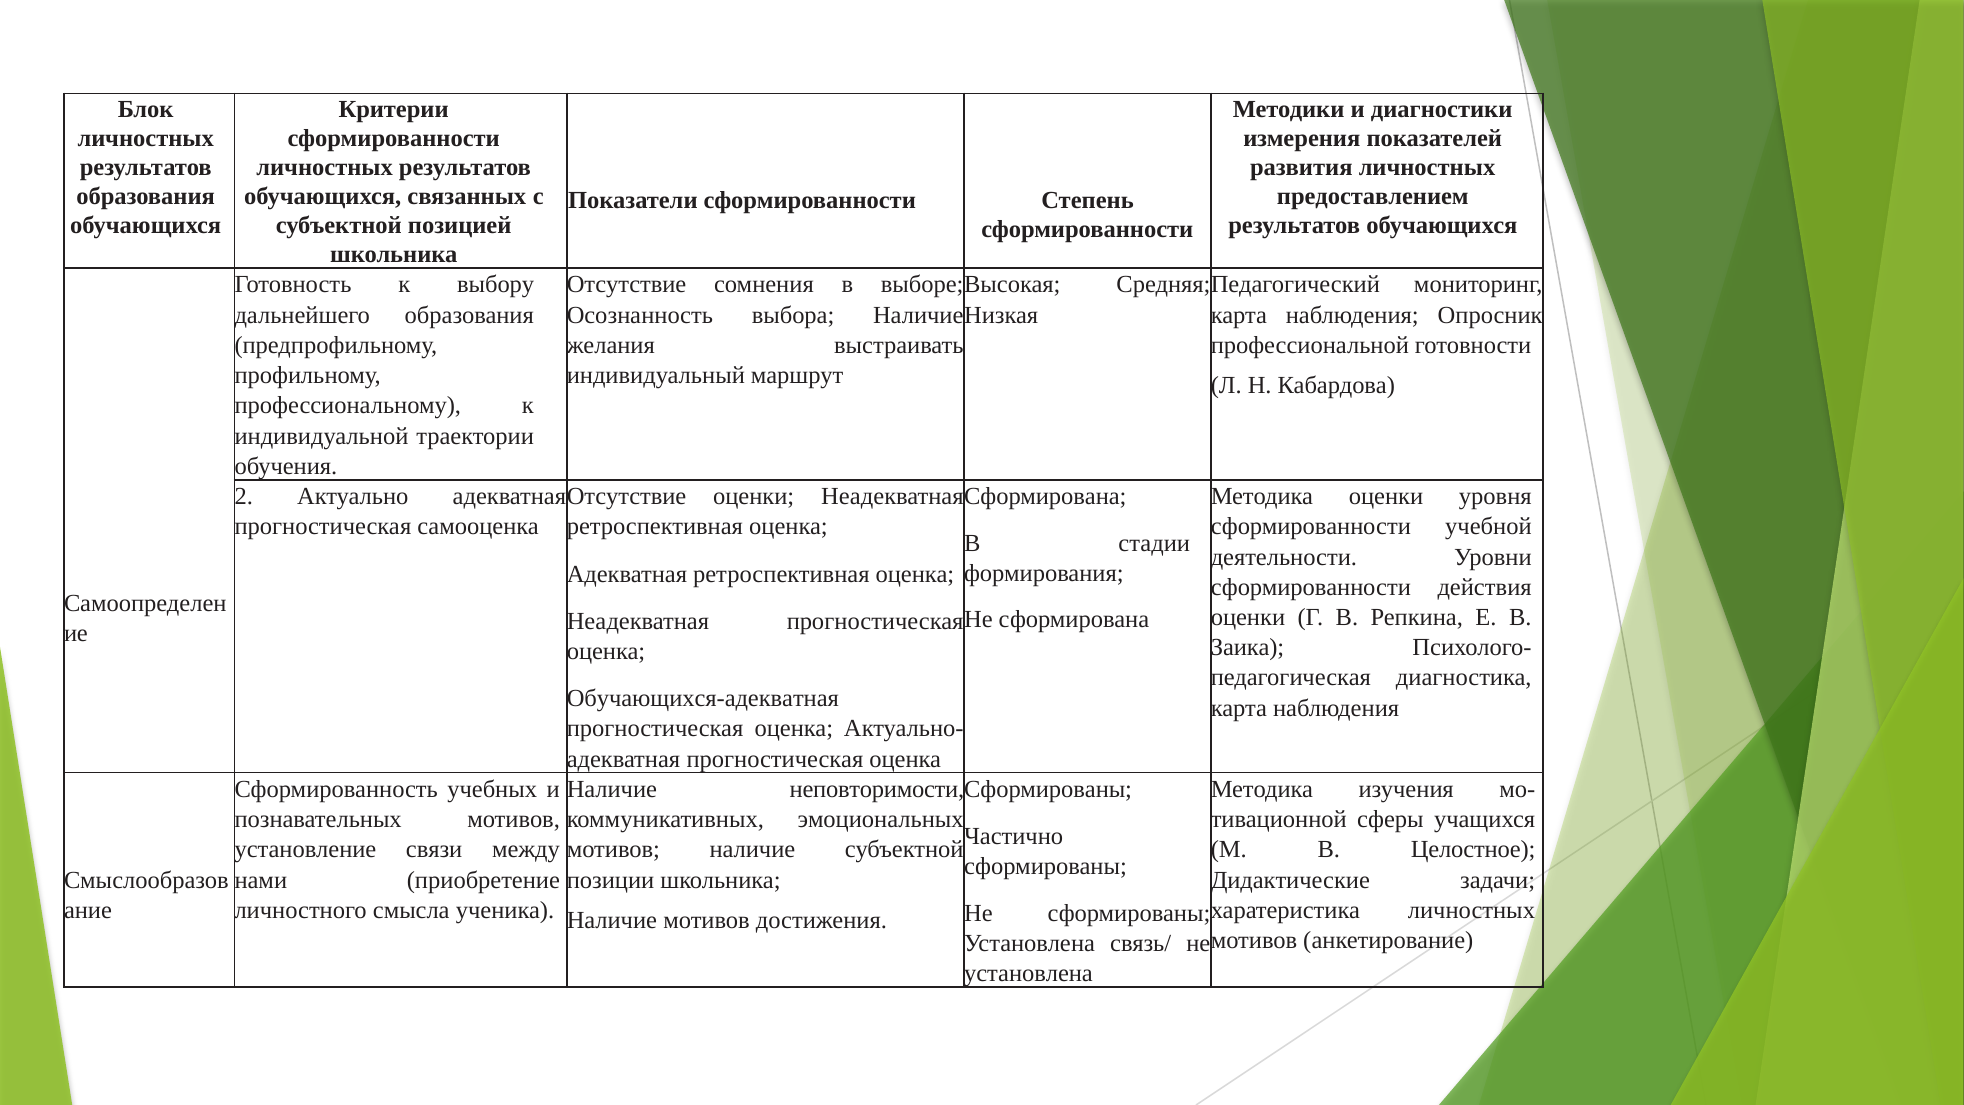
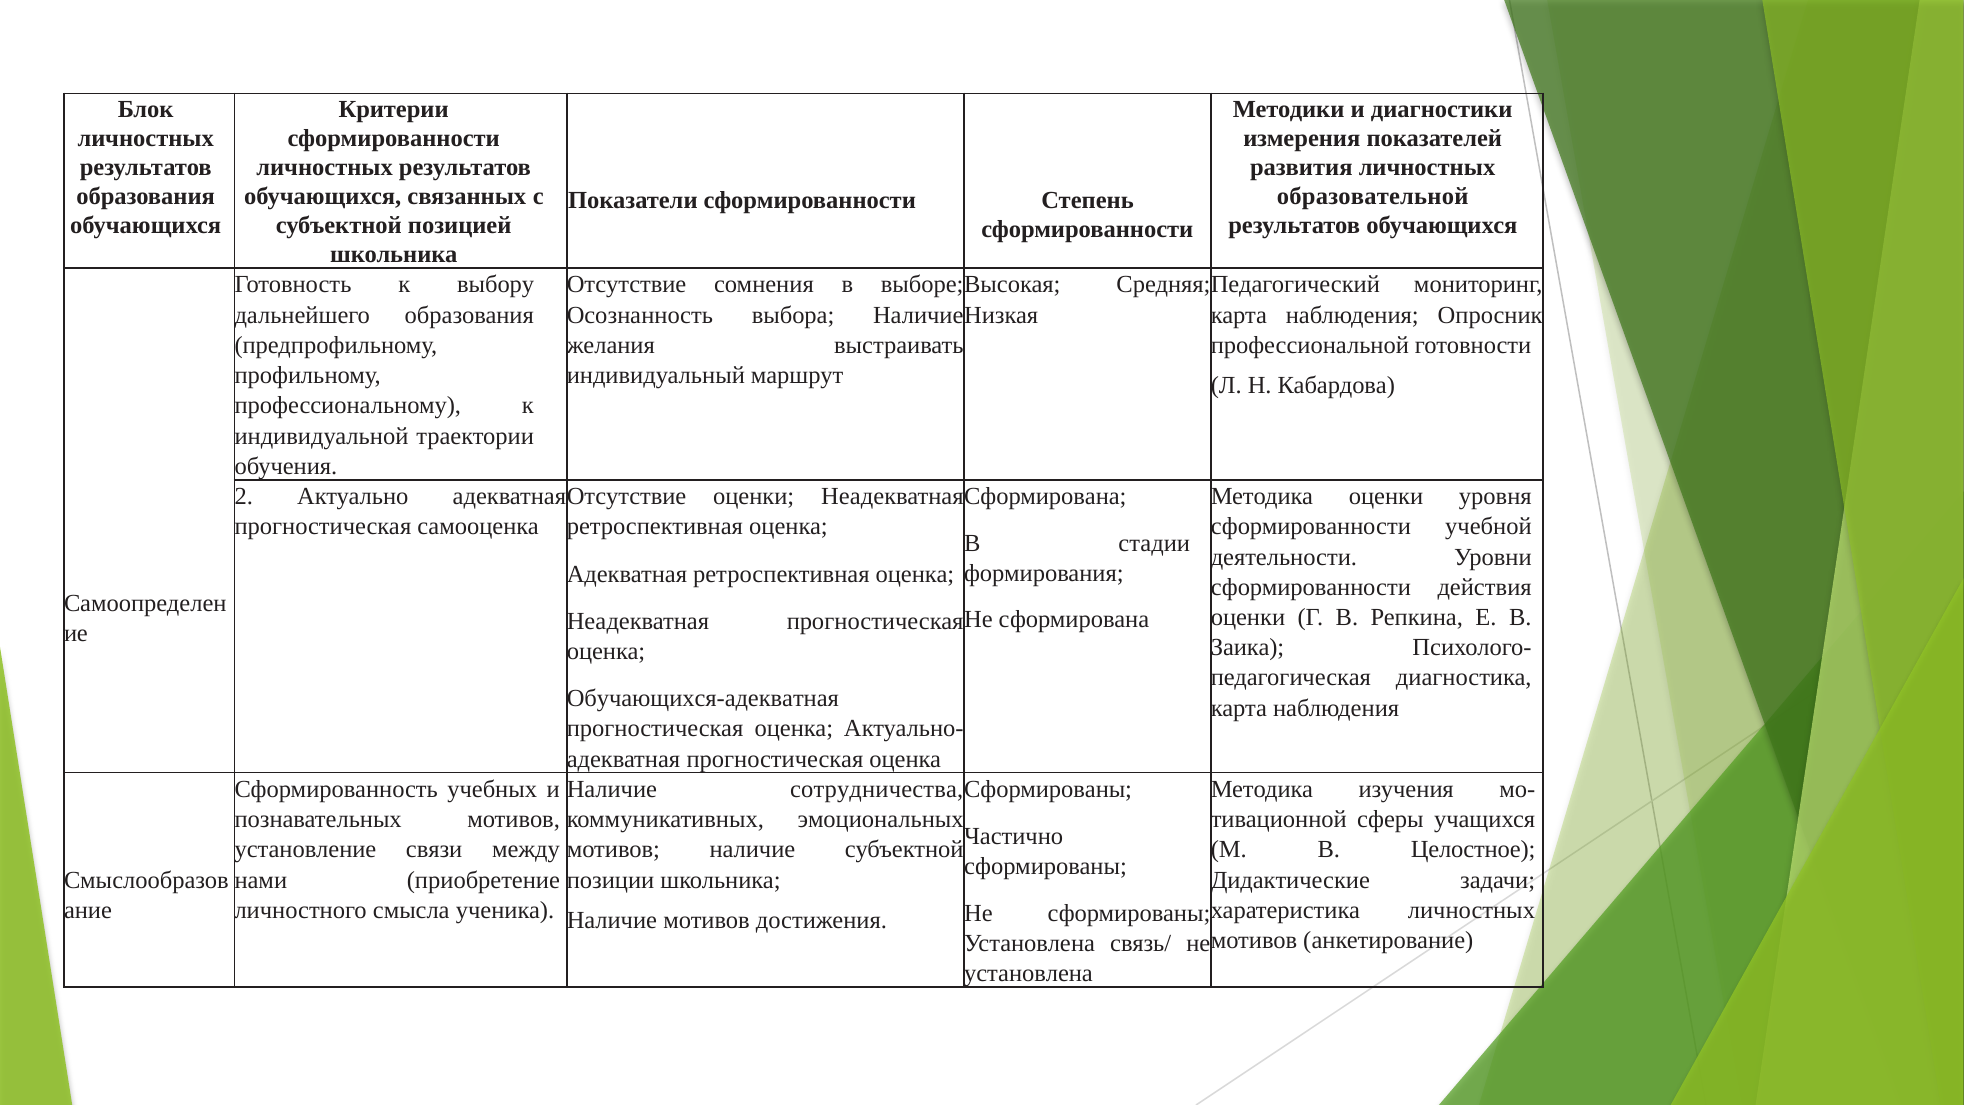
предоставлением: предоставлением -> образовательной
неповторимости: неповторимости -> сотрудничества
